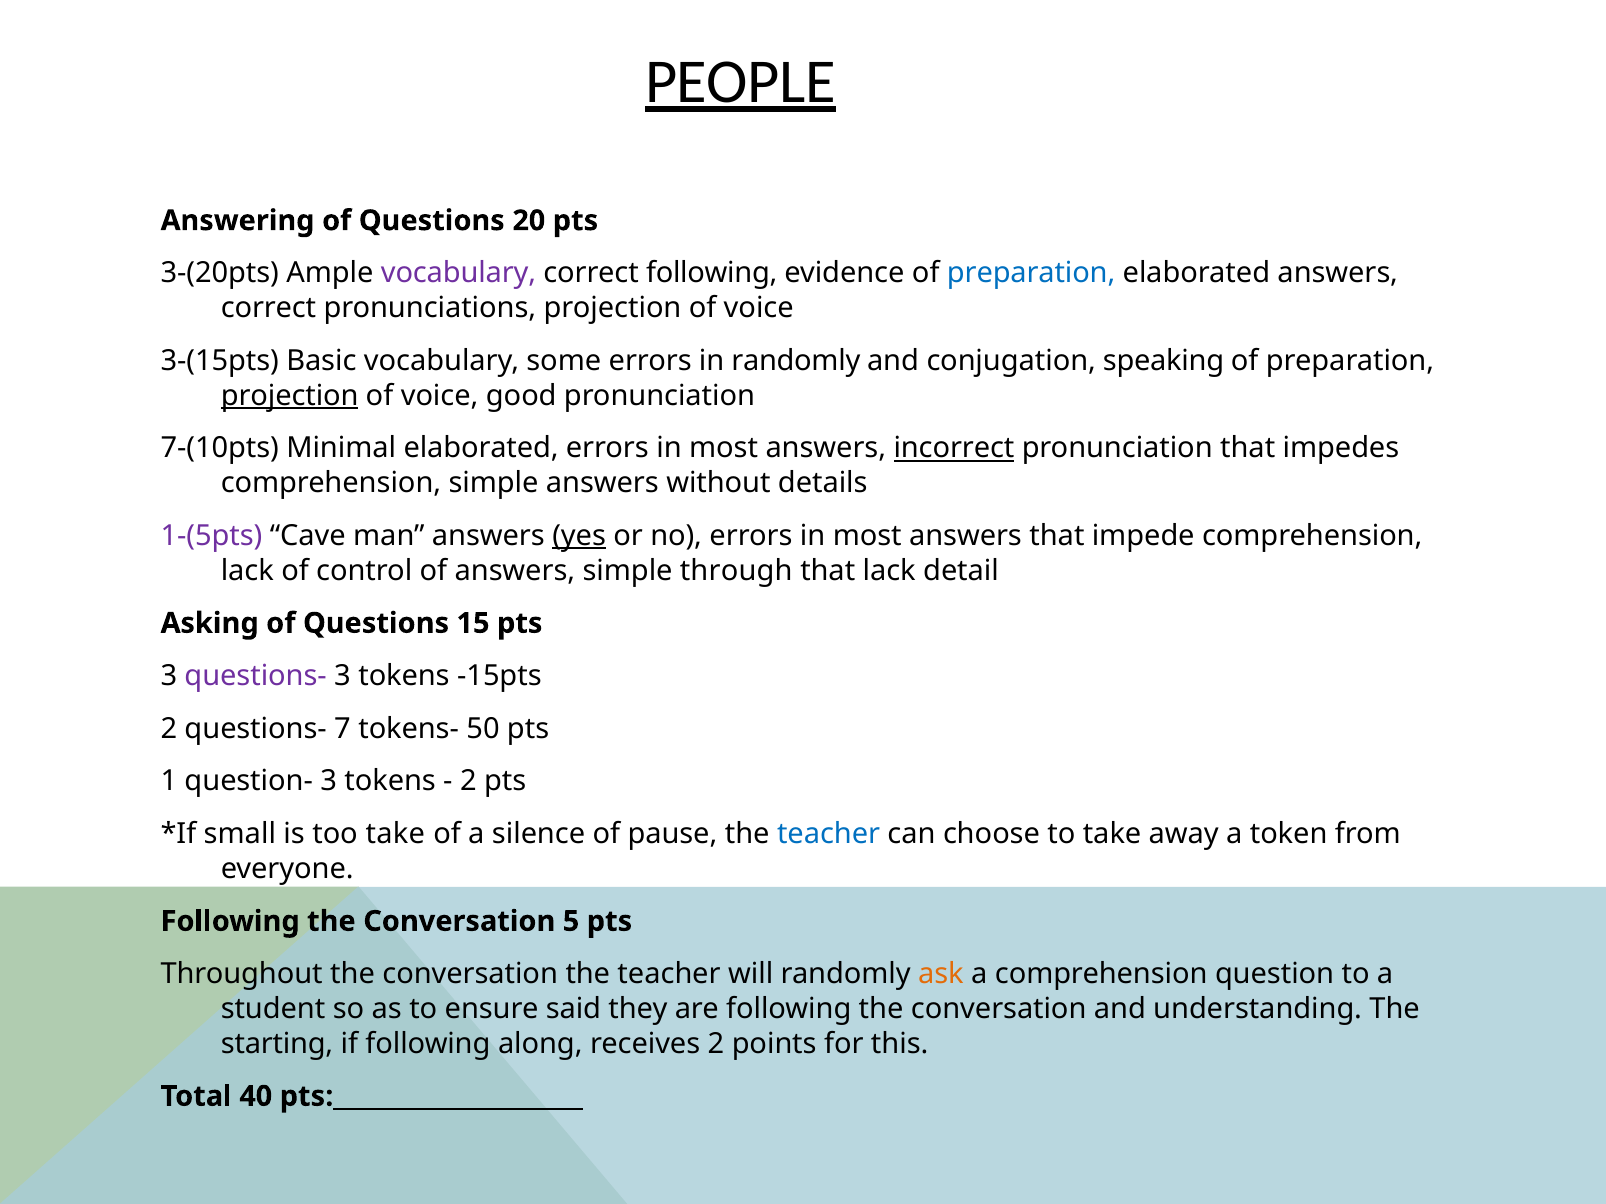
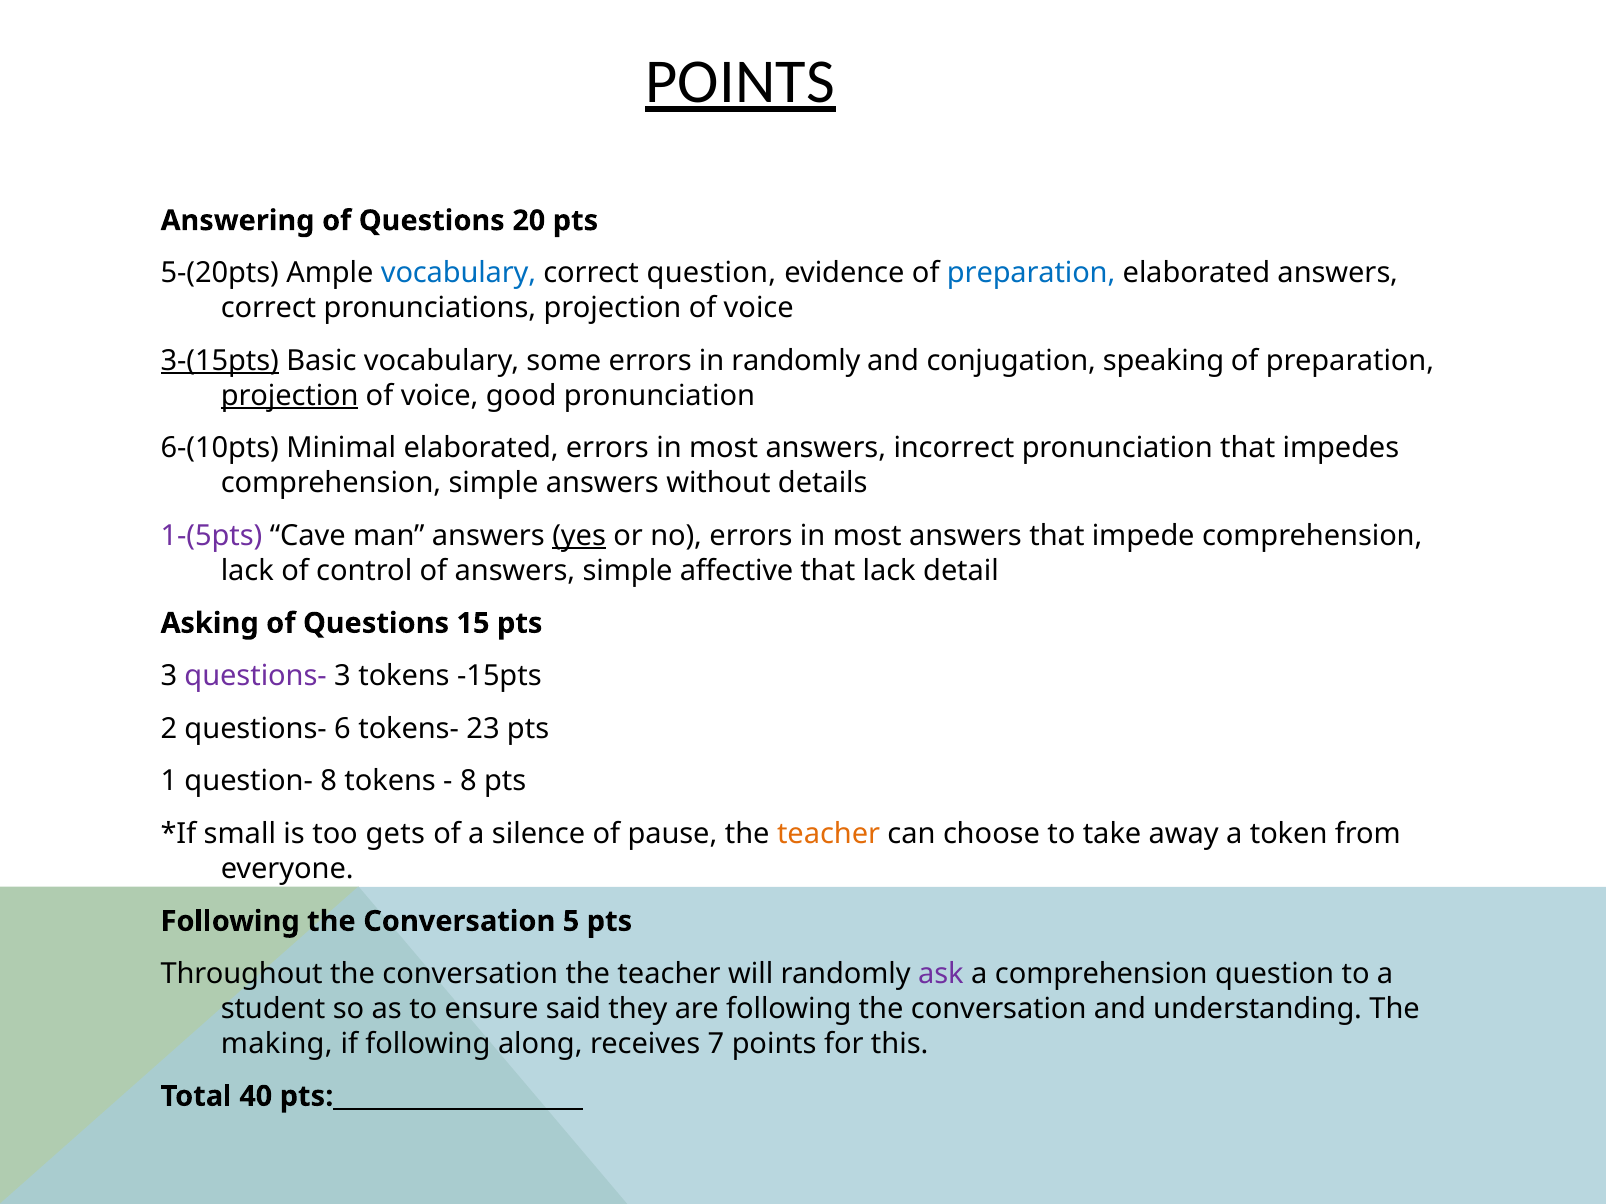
PEOPLE at (740, 82): PEOPLE -> POINTS
3-(20pts: 3-(20pts -> 5-(20pts
vocabulary at (459, 273) colour: purple -> blue
correct following: following -> question
3-(15pts underline: none -> present
7-(10pts: 7-(10pts -> 6-(10pts
incorrect underline: present -> none
through: through -> affective
7: 7 -> 6
50: 50 -> 23
question- 3: 3 -> 8
2 at (468, 781): 2 -> 8
too take: take -> gets
teacher at (829, 834) colour: blue -> orange
ask colour: orange -> purple
starting: starting -> making
receives 2: 2 -> 7
